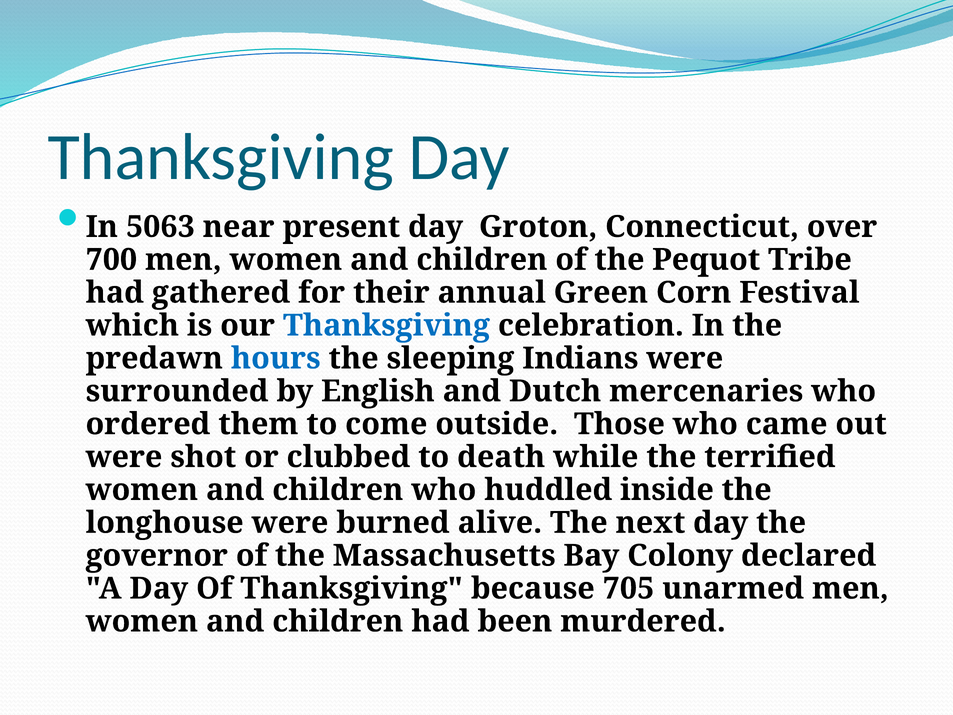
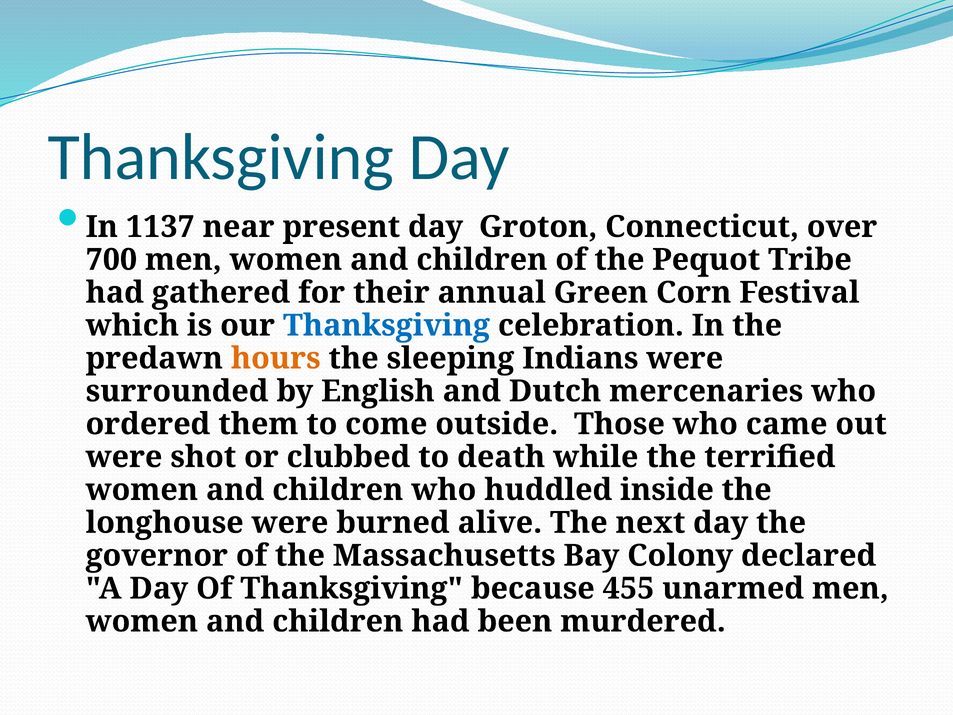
5063: 5063 -> 1137
hours colour: blue -> orange
705: 705 -> 455
